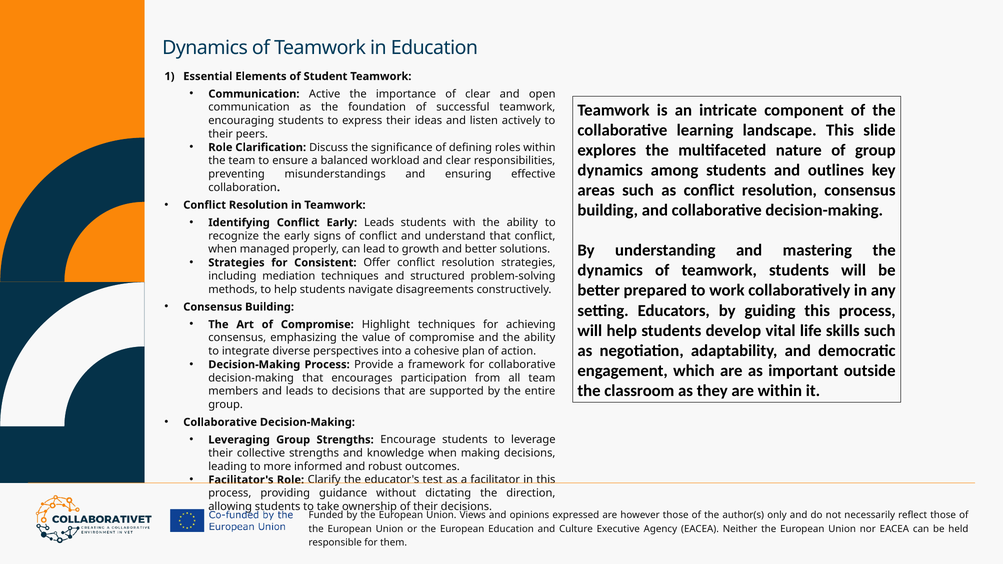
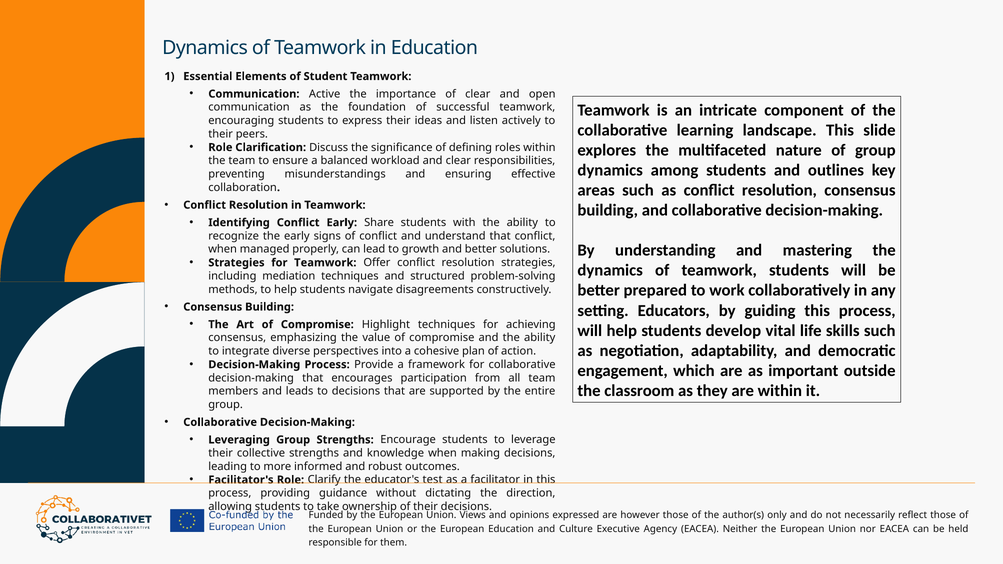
Early Leads: Leads -> Share
for Consistent: Consistent -> Teamwork
